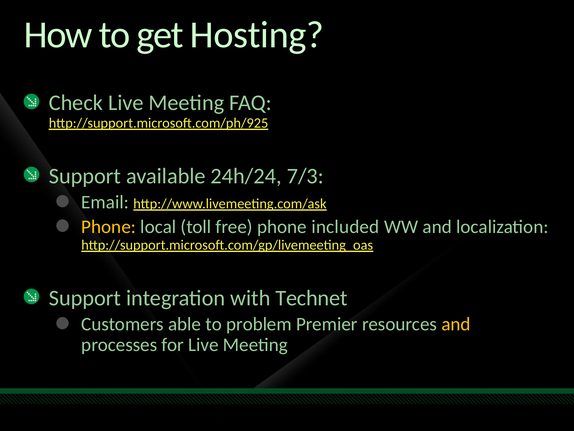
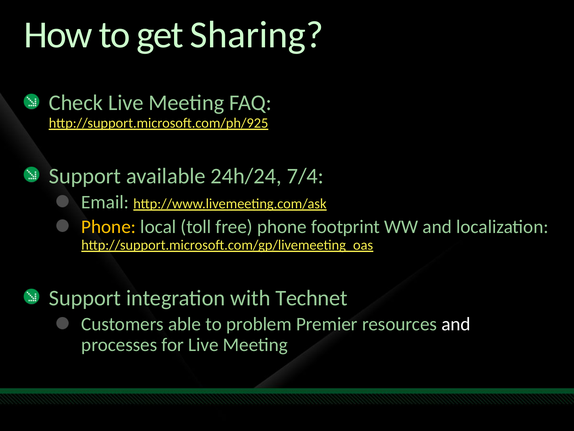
Hosting: Hosting -> Sharing
7/3: 7/3 -> 7/4
included: included -> footprint
and at (456, 324) colour: yellow -> white
